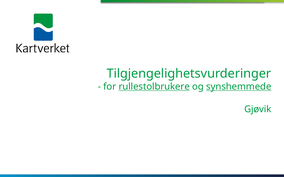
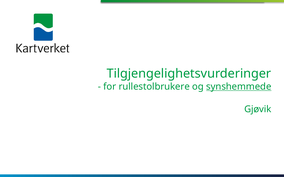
rullestolbrukere underline: present -> none
